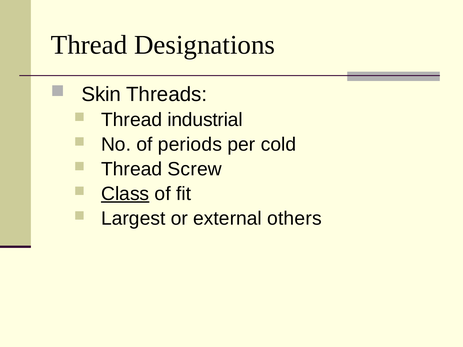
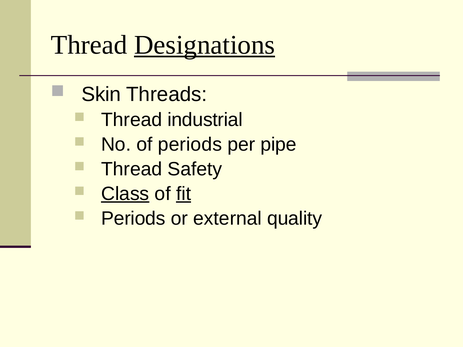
Designations underline: none -> present
cold: cold -> pipe
Screw: Screw -> Safety
fit underline: none -> present
Largest at (133, 219): Largest -> Periods
others: others -> quality
